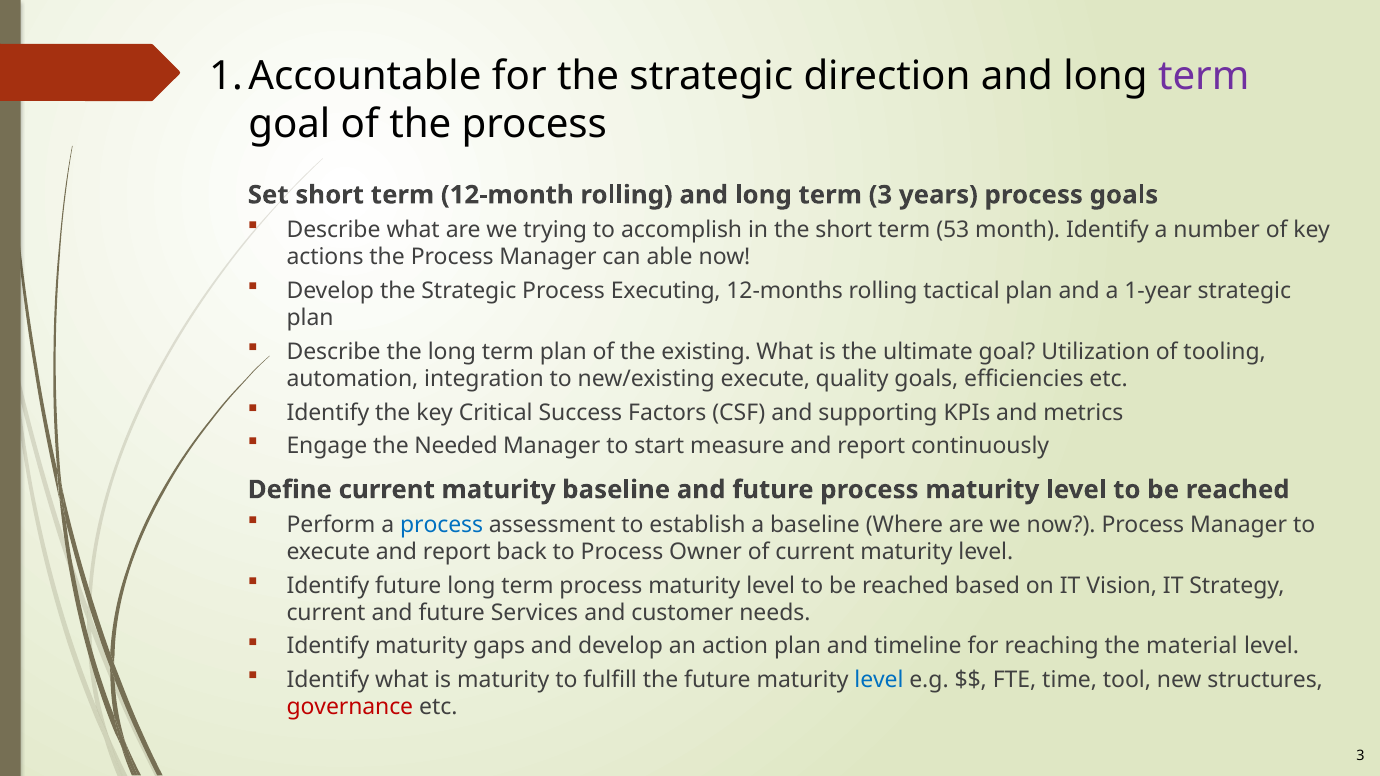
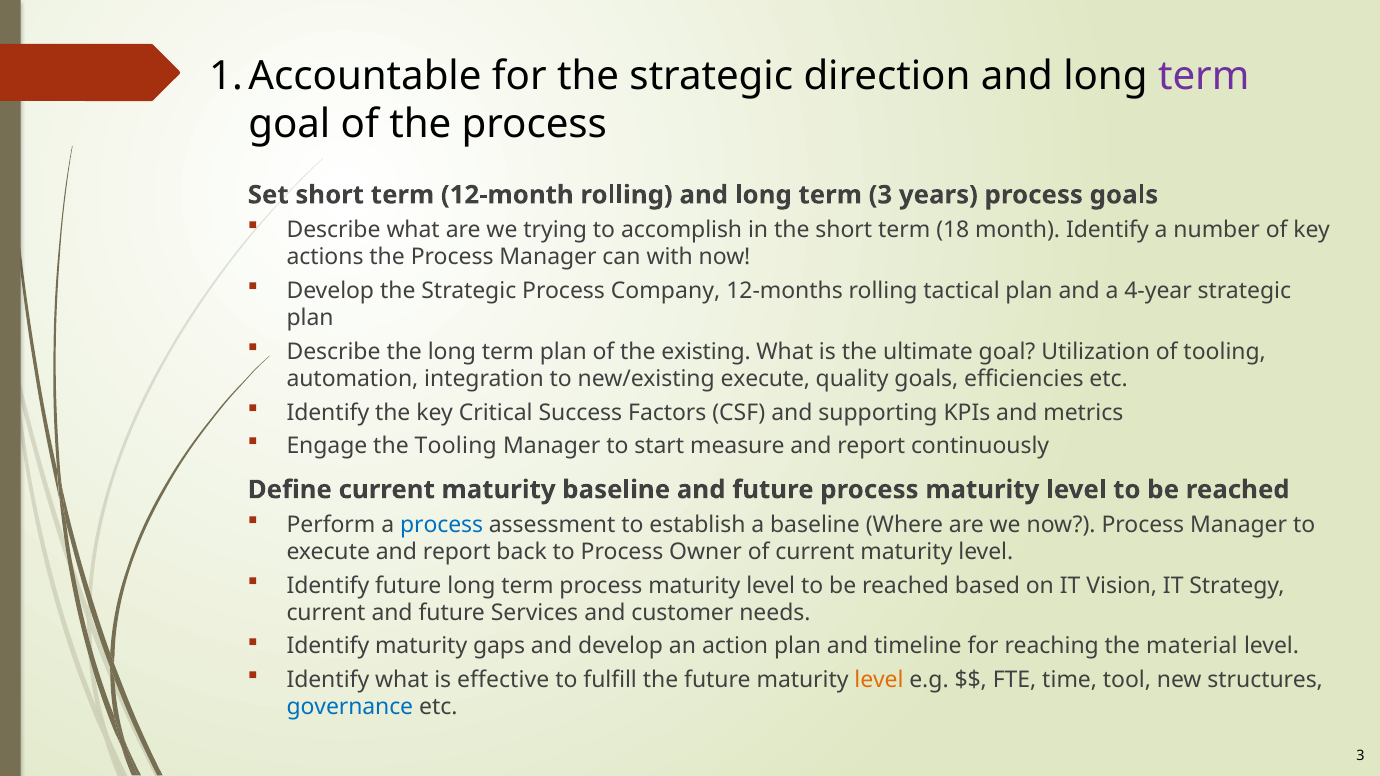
53: 53 -> 18
able: able -> with
Executing: Executing -> Company
1-year: 1-year -> 4-year
the Needed: Needed -> Tooling
is maturity: maturity -> effective
level at (879, 680) colour: blue -> orange
governance colour: red -> blue
